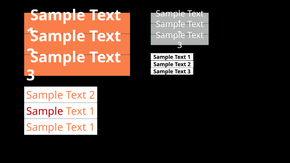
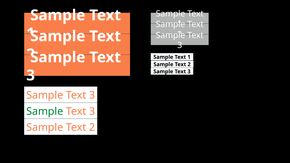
2 at (92, 95): 2 -> 3
Sample at (45, 111) colour: red -> green
1 at (92, 111): 1 -> 3
1 at (92, 128): 1 -> 2
